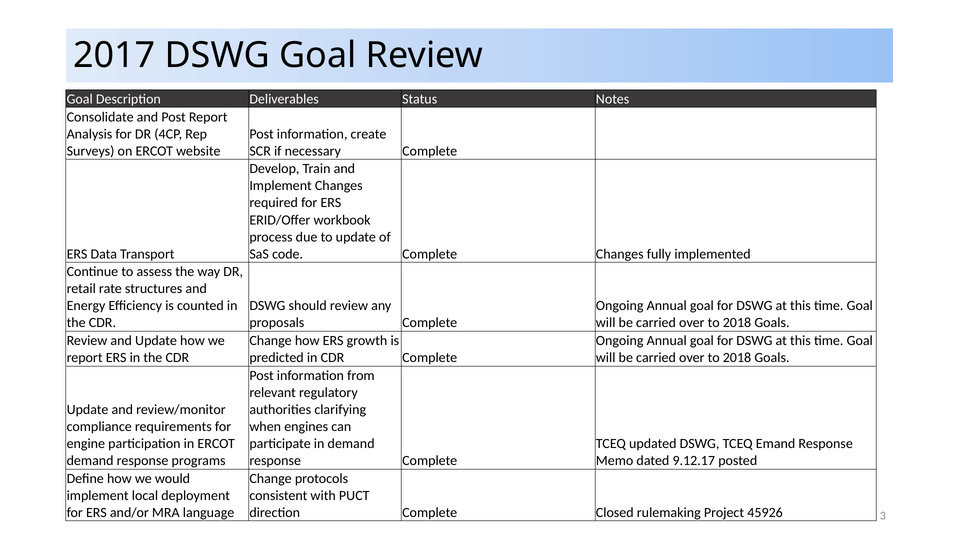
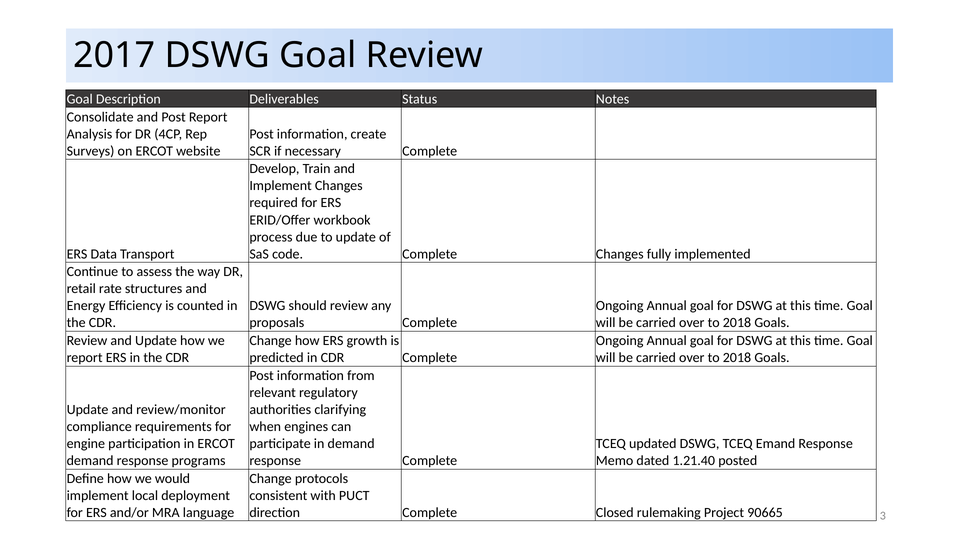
9.12.17: 9.12.17 -> 1.21.40
45926: 45926 -> 90665
